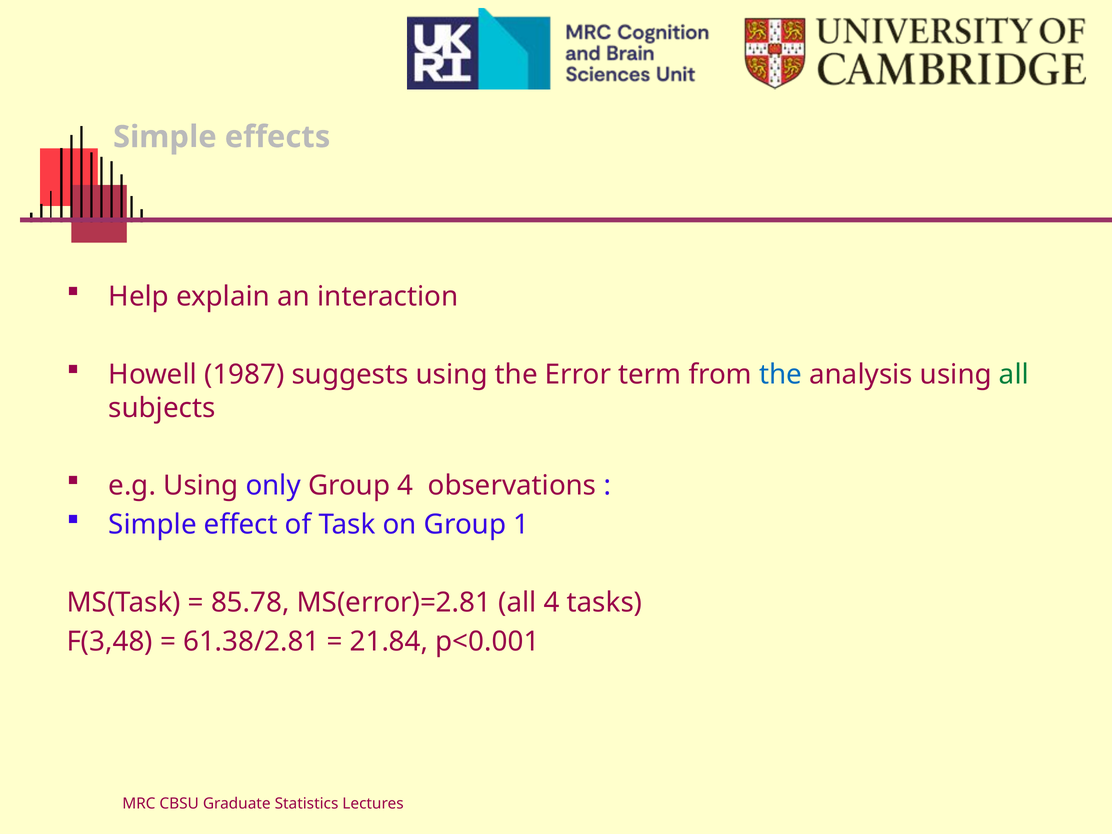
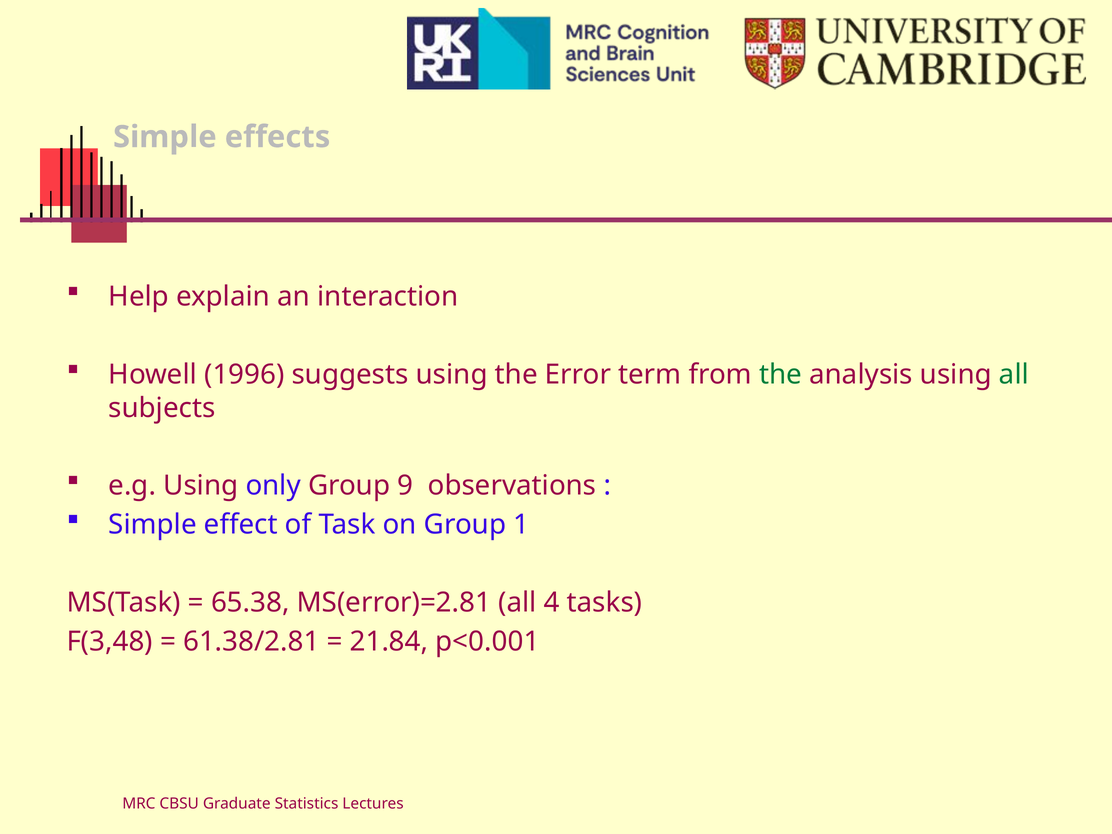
1987: 1987 -> 1996
the at (781, 374) colour: blue -> green
Group 4: 4 -> 9
85.78: 85.78 -> 65.38
